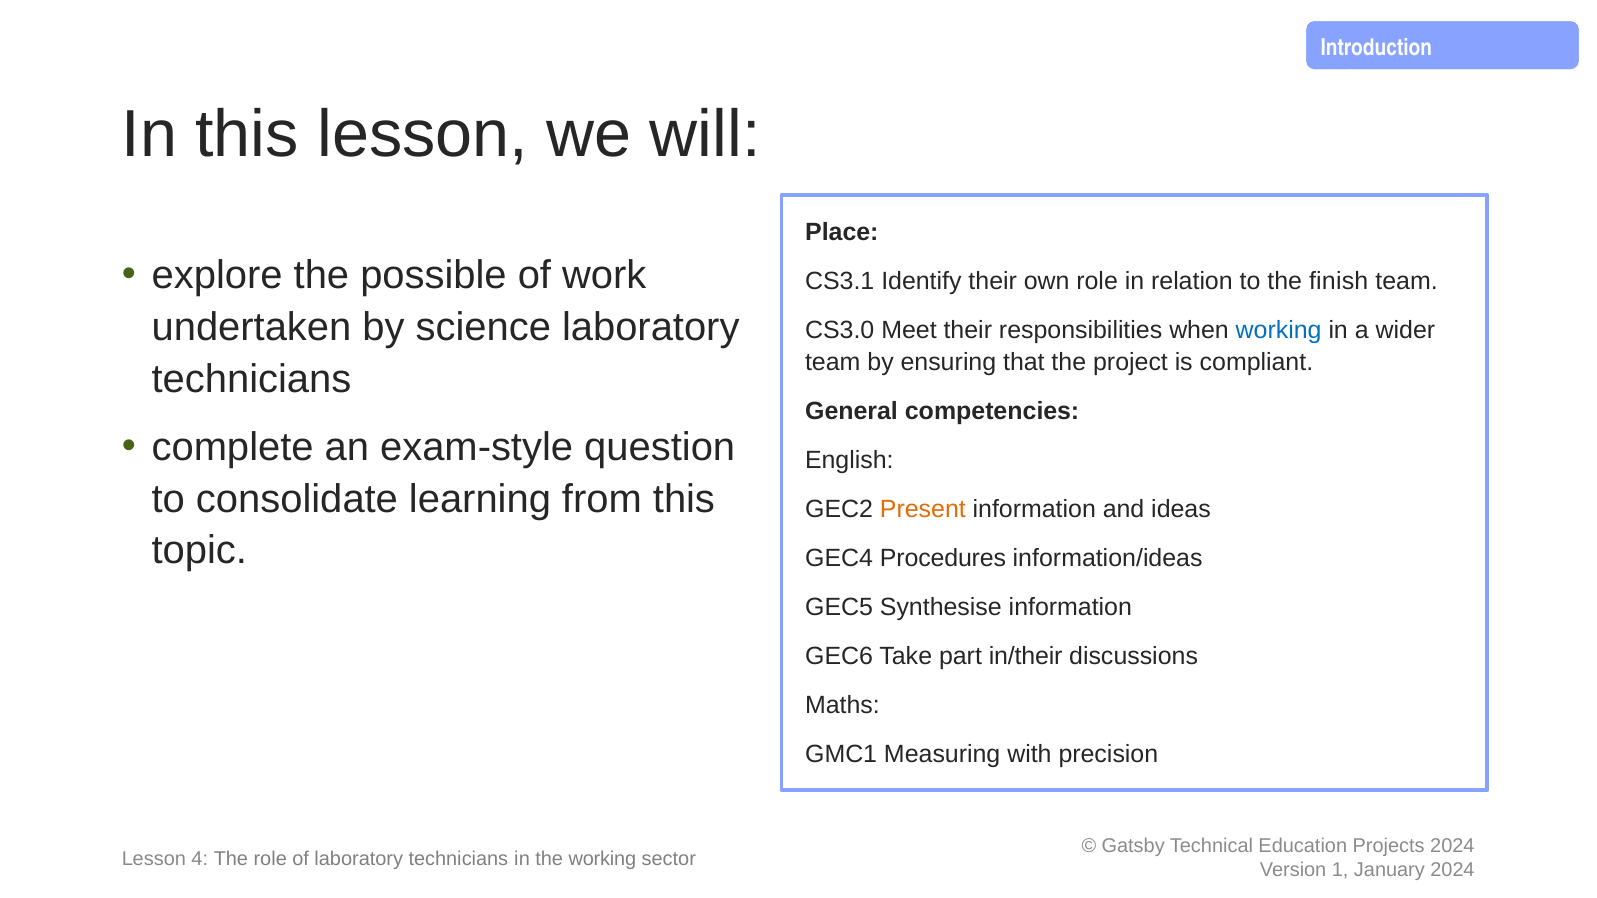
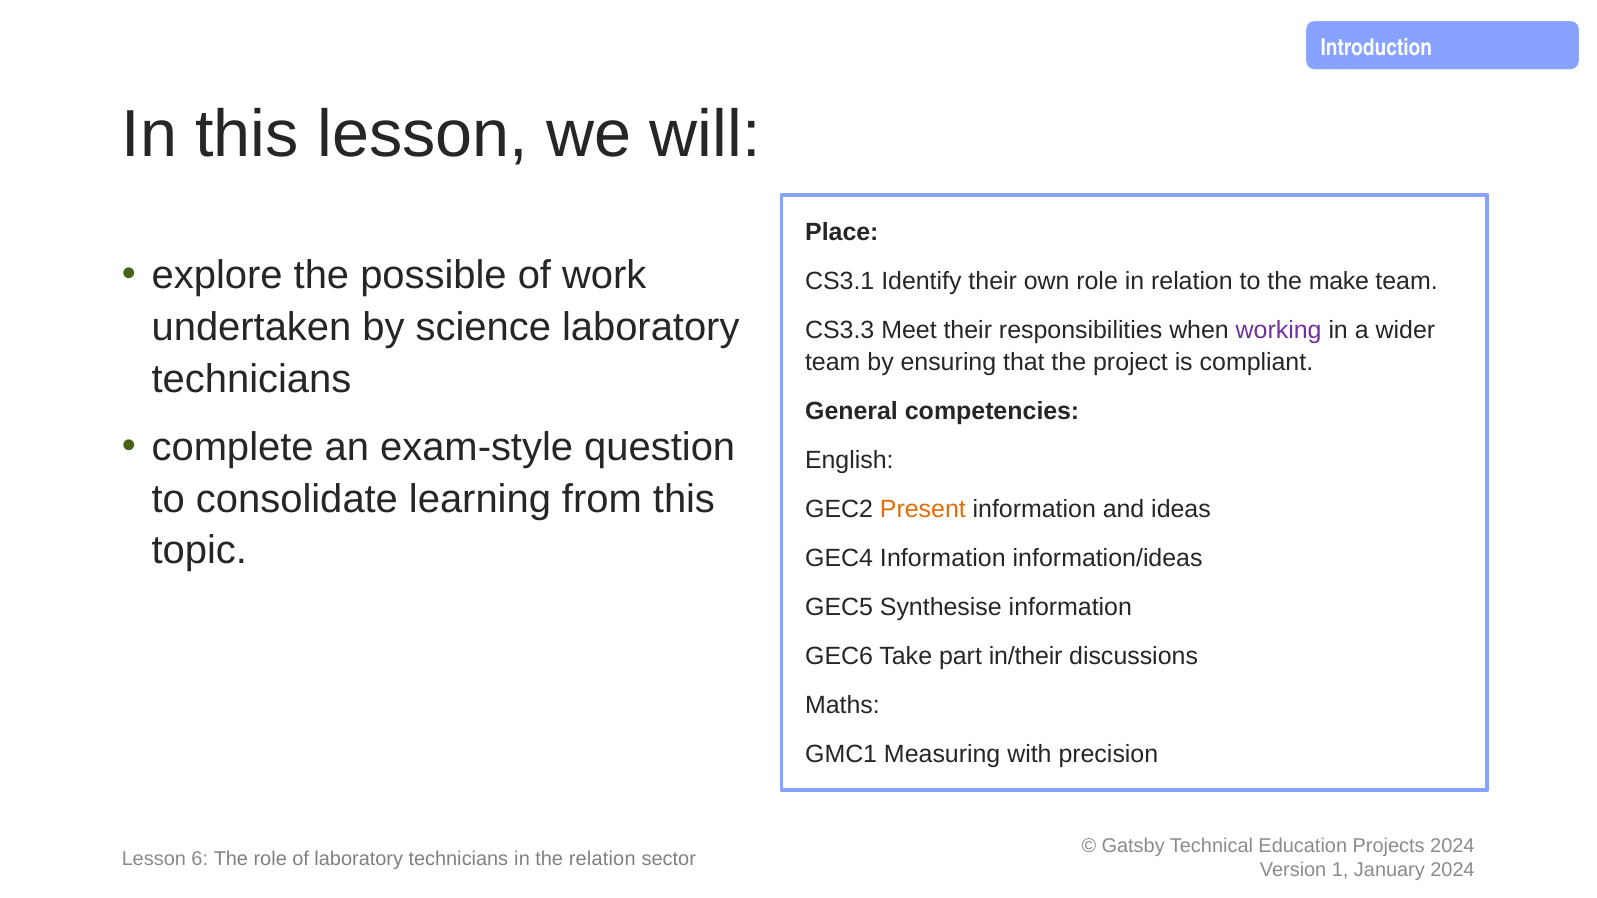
finish: finish -> make
CS3.0: CS3.0 -> CS3.3
working at (1279, 331) colour: blue -> purple
GEC4 Procedures: Procedures -> Information
4: 4 -> 6
the working: working -> relation
